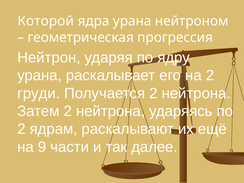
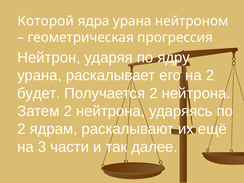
груди: груди -> будет
9: 9 -> 3
